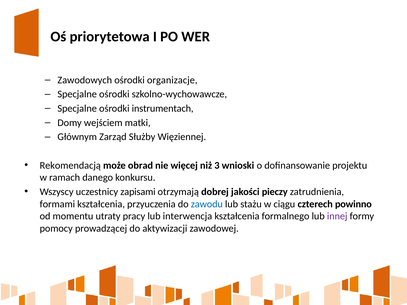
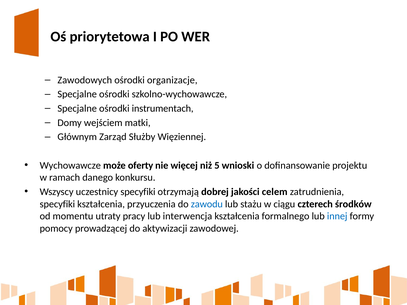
Rekomendacją: Rekomendacją -> Wychowawcze
obrad: obrad -> oferty
3: 3 -> 5
uczestnicy zapisami: zapisami -> specyfiki
pieczy: pieczy -> celem
formami at (57, 204): formami -> specyfiki
powinno: powinno -> środków
innej colour: purple -> blue
